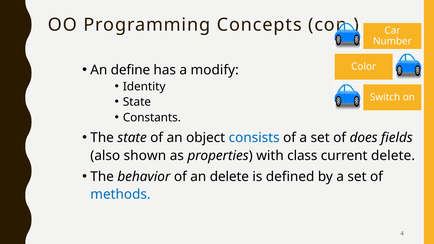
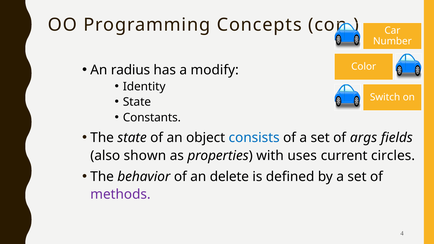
define: define -> radius
does: does -> args
class: class -> uses
current delete: delete -> circles
methods colour: blue -> purple
